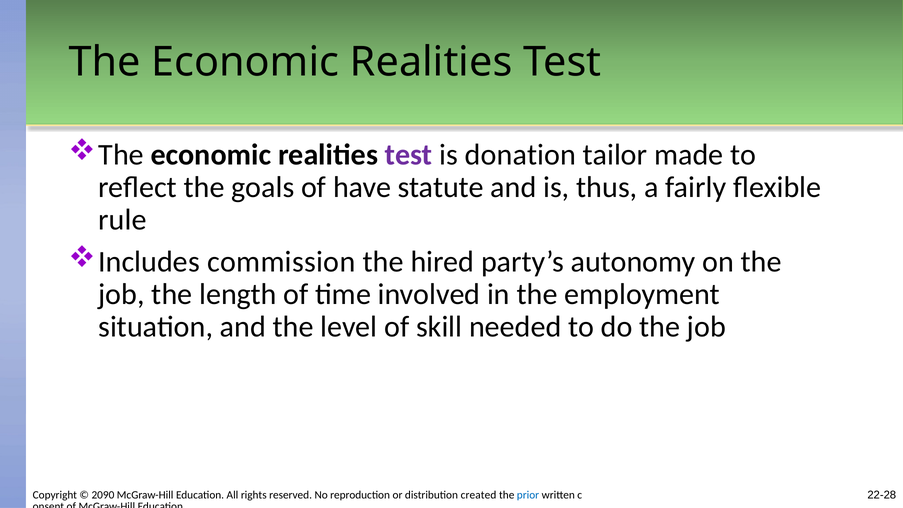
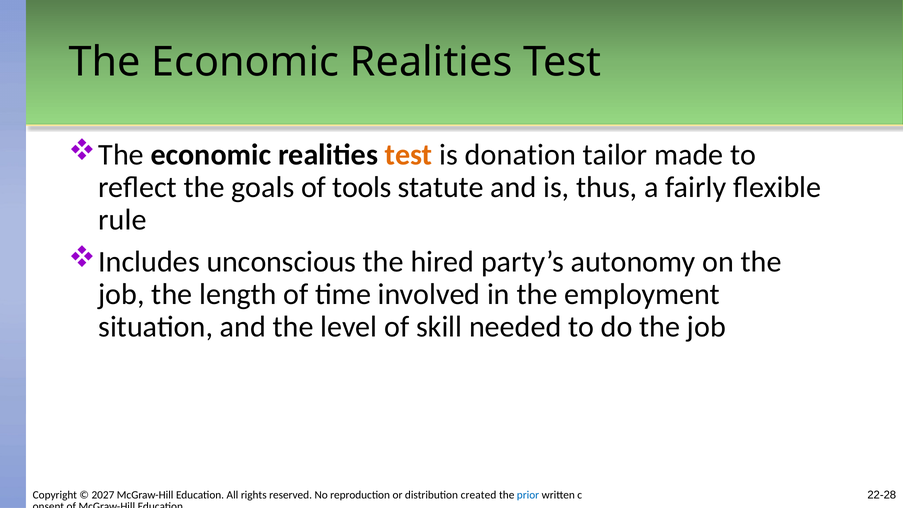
test at (409, 155) colour: purple -> orange
have: have -> tools
commission: commission -> unconscious
2090: 2090 -> 2027
